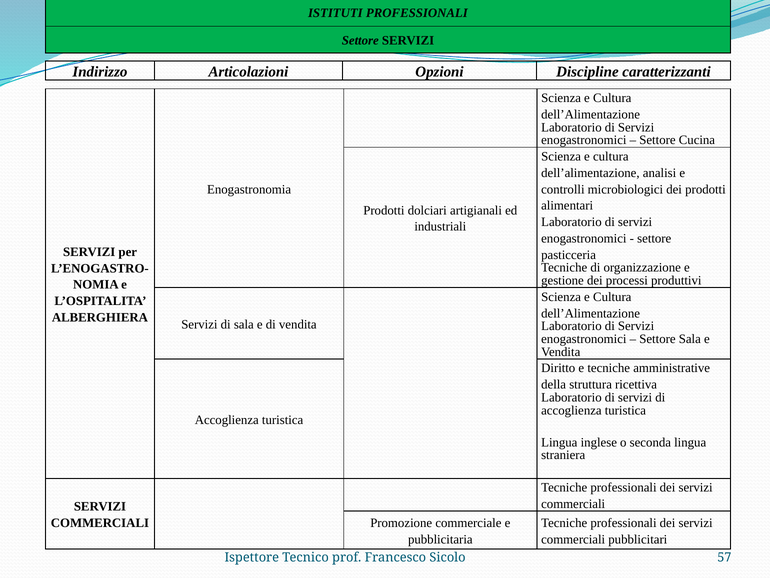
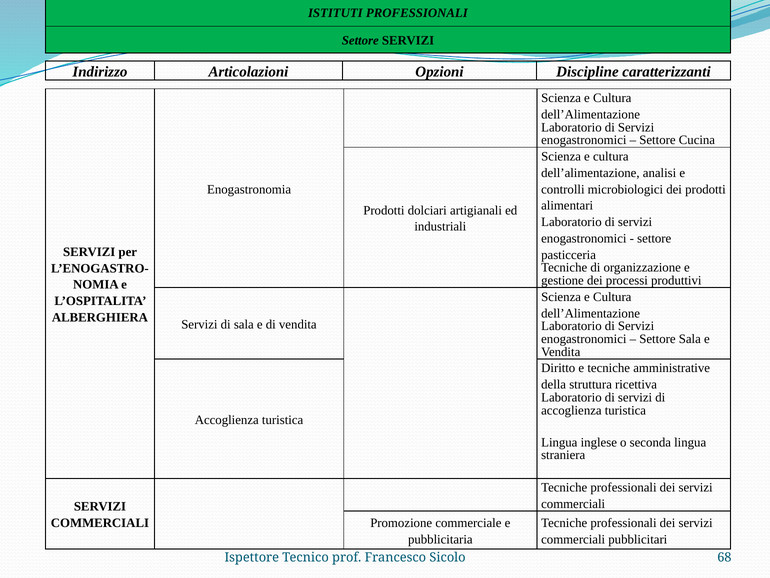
57: 57 -> 68
